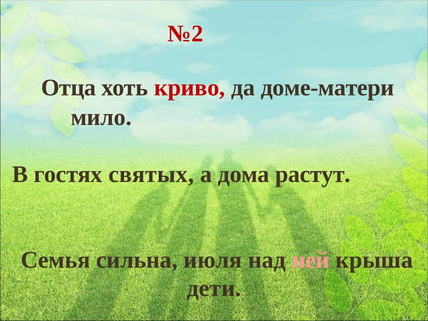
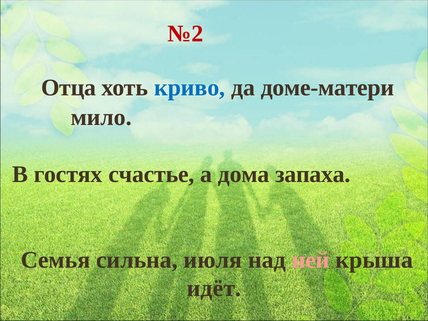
криво colour: red -> blue
святых: святых -> счастье
растут: растут -> запаха
дети: дети -> идёт
